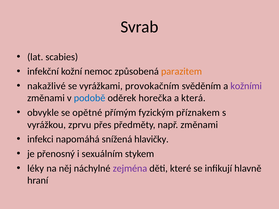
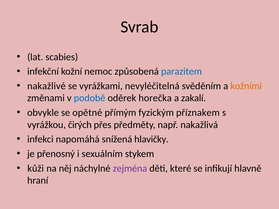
parazitem colour: orange -> blue
provokačním: provokačním -> nevyléčitelná
kožními colour: purple -> orange
která: která -> zakalí
zprvu: zprvu -> čirých
např změnami: změnami -> nakažlivá
léky: léky -> kůži
